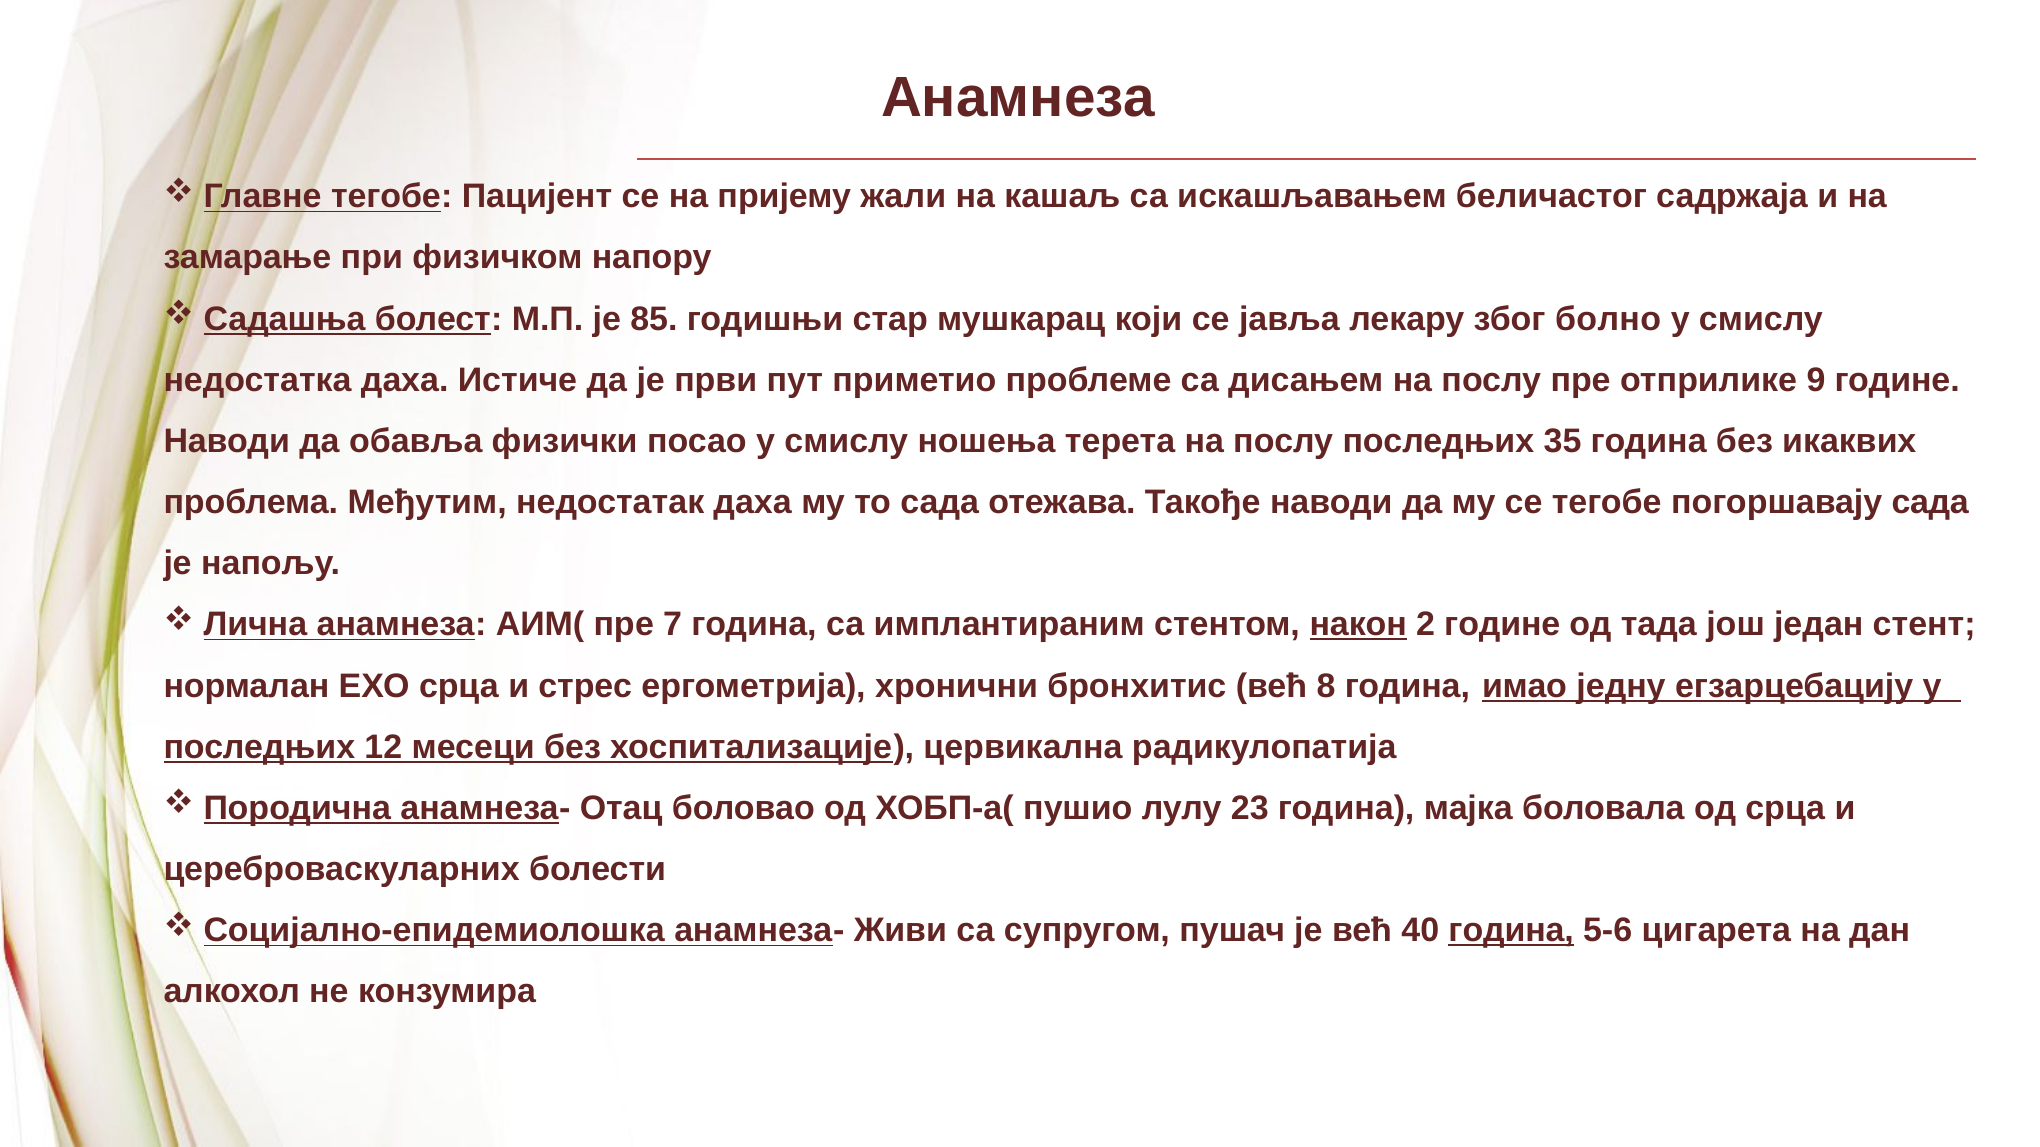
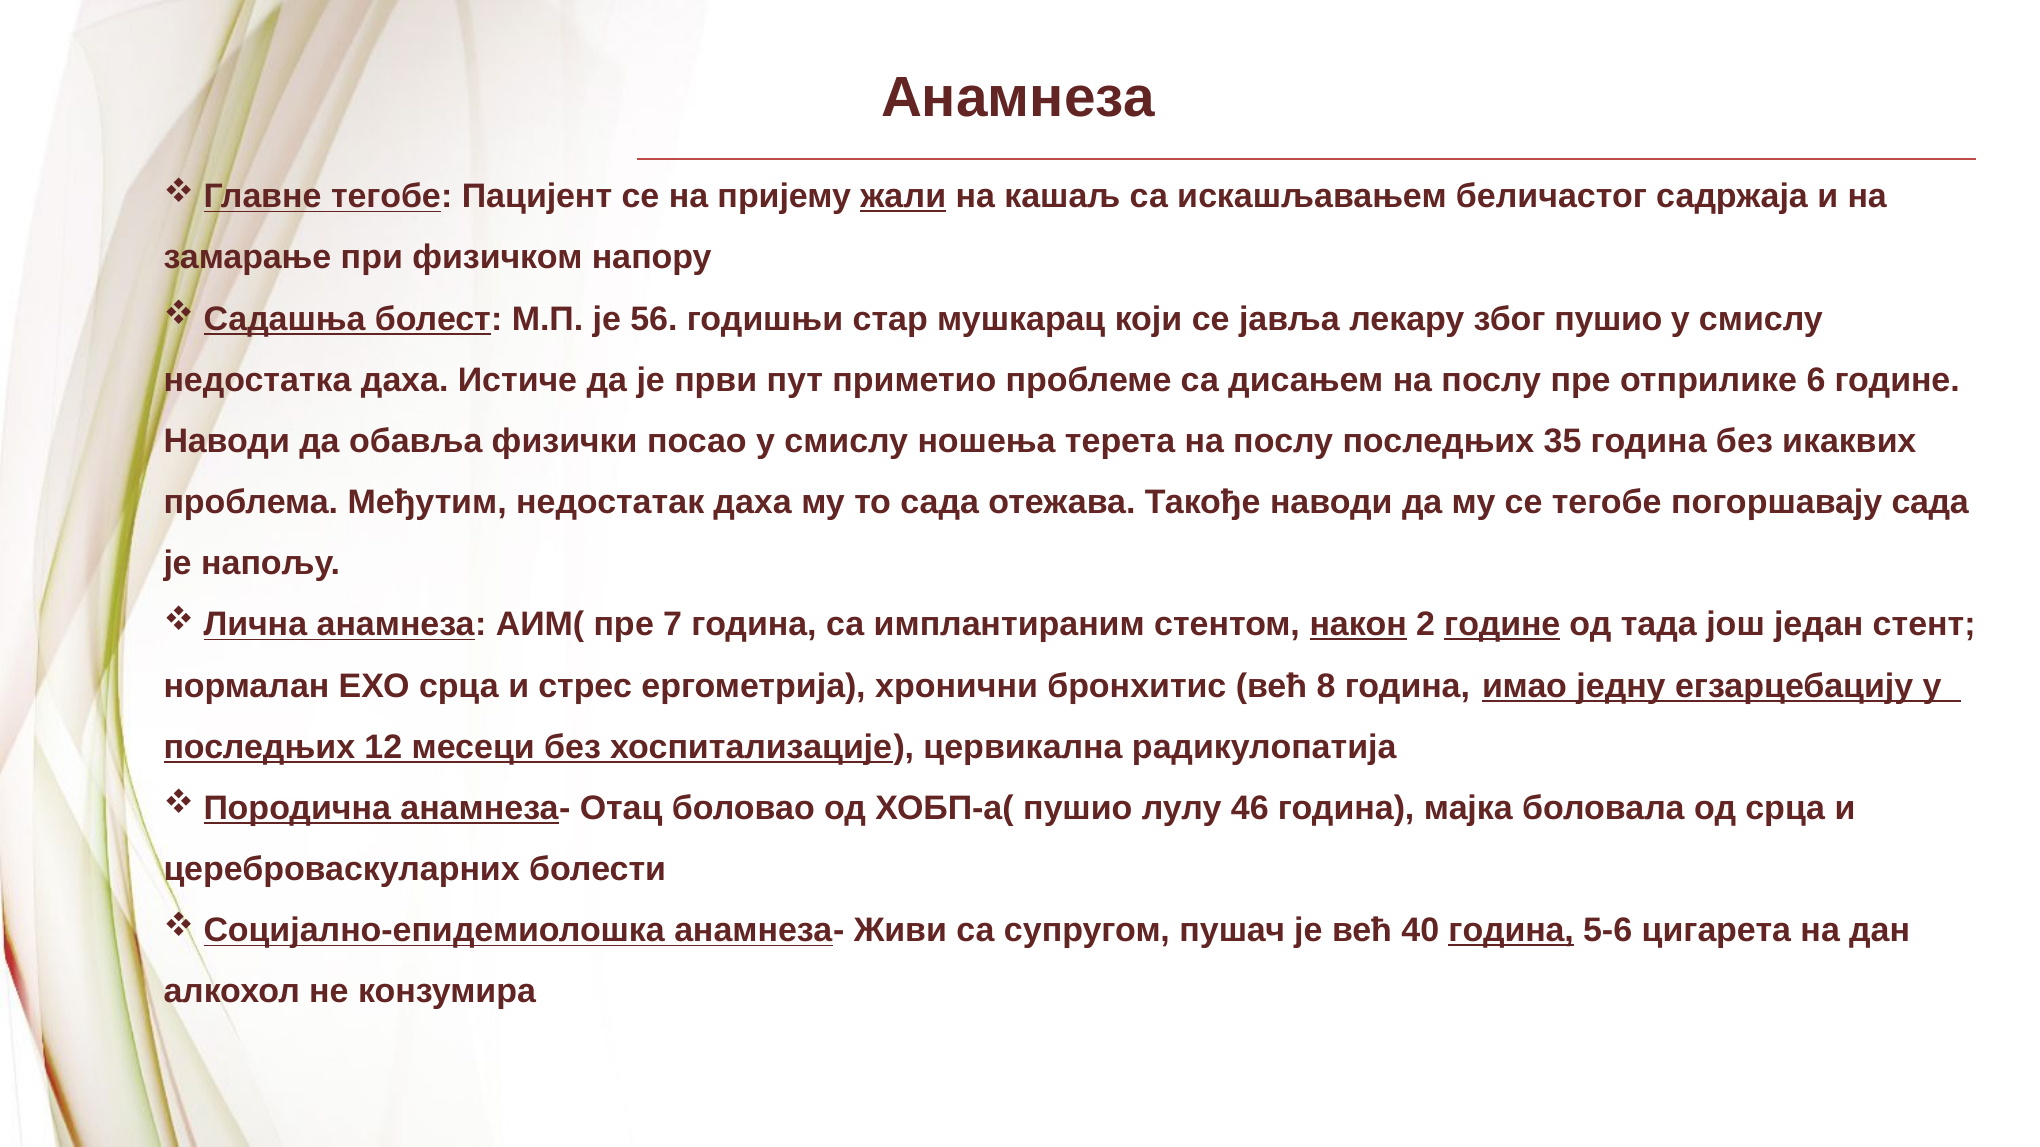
жали underline: none -> present
85: 85 -> 56
због болно: болно -> пушио
9: 9 -> 6
године at (1502, 625) underline: none -> present
23: 23 -> 46
